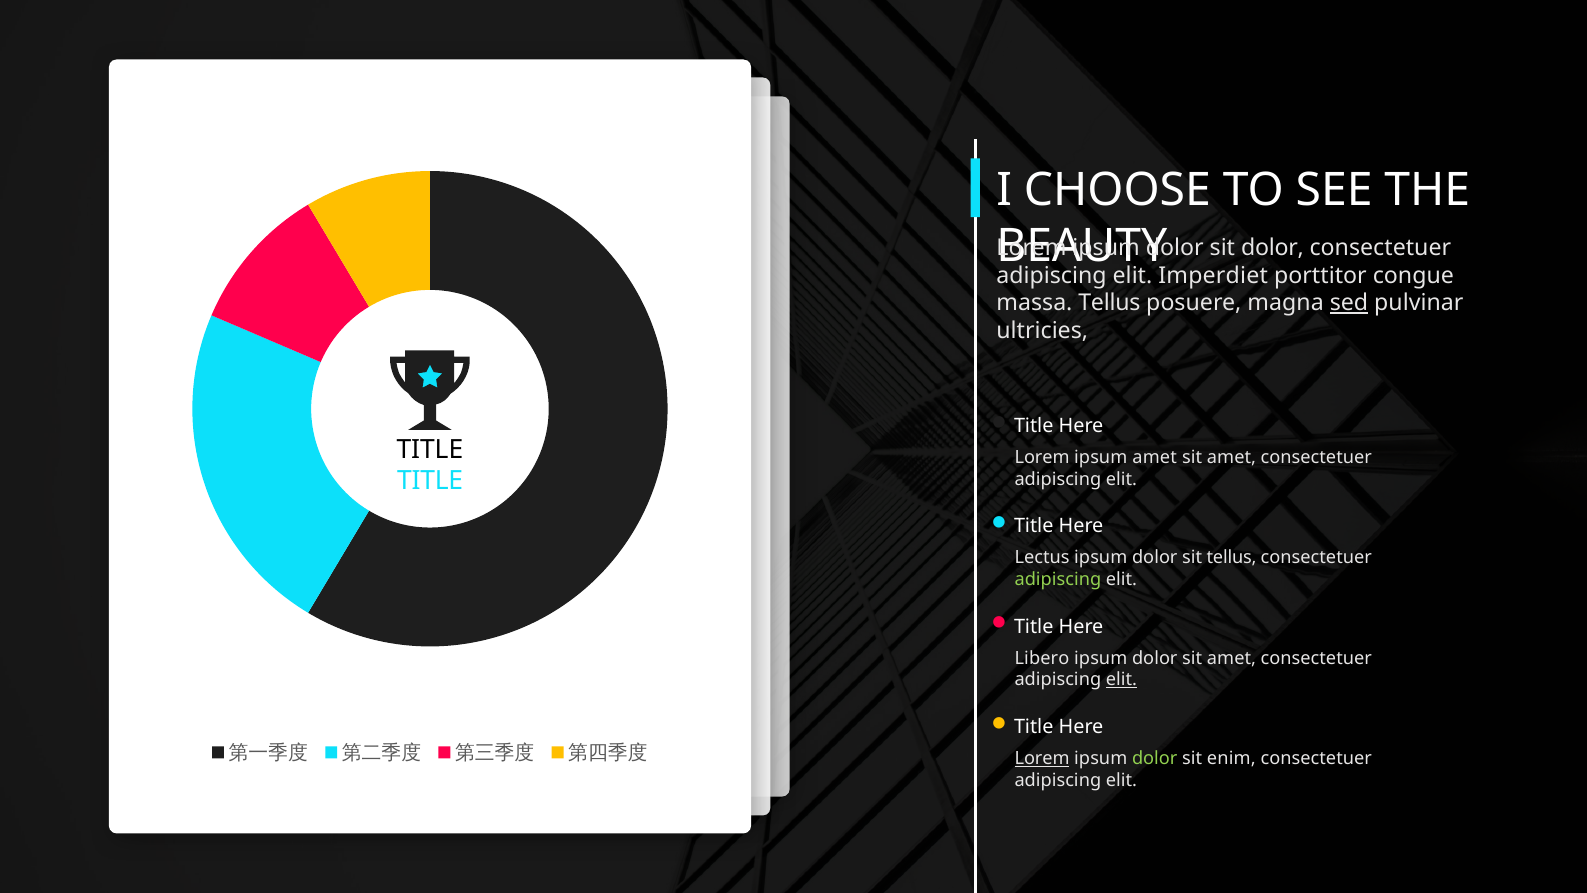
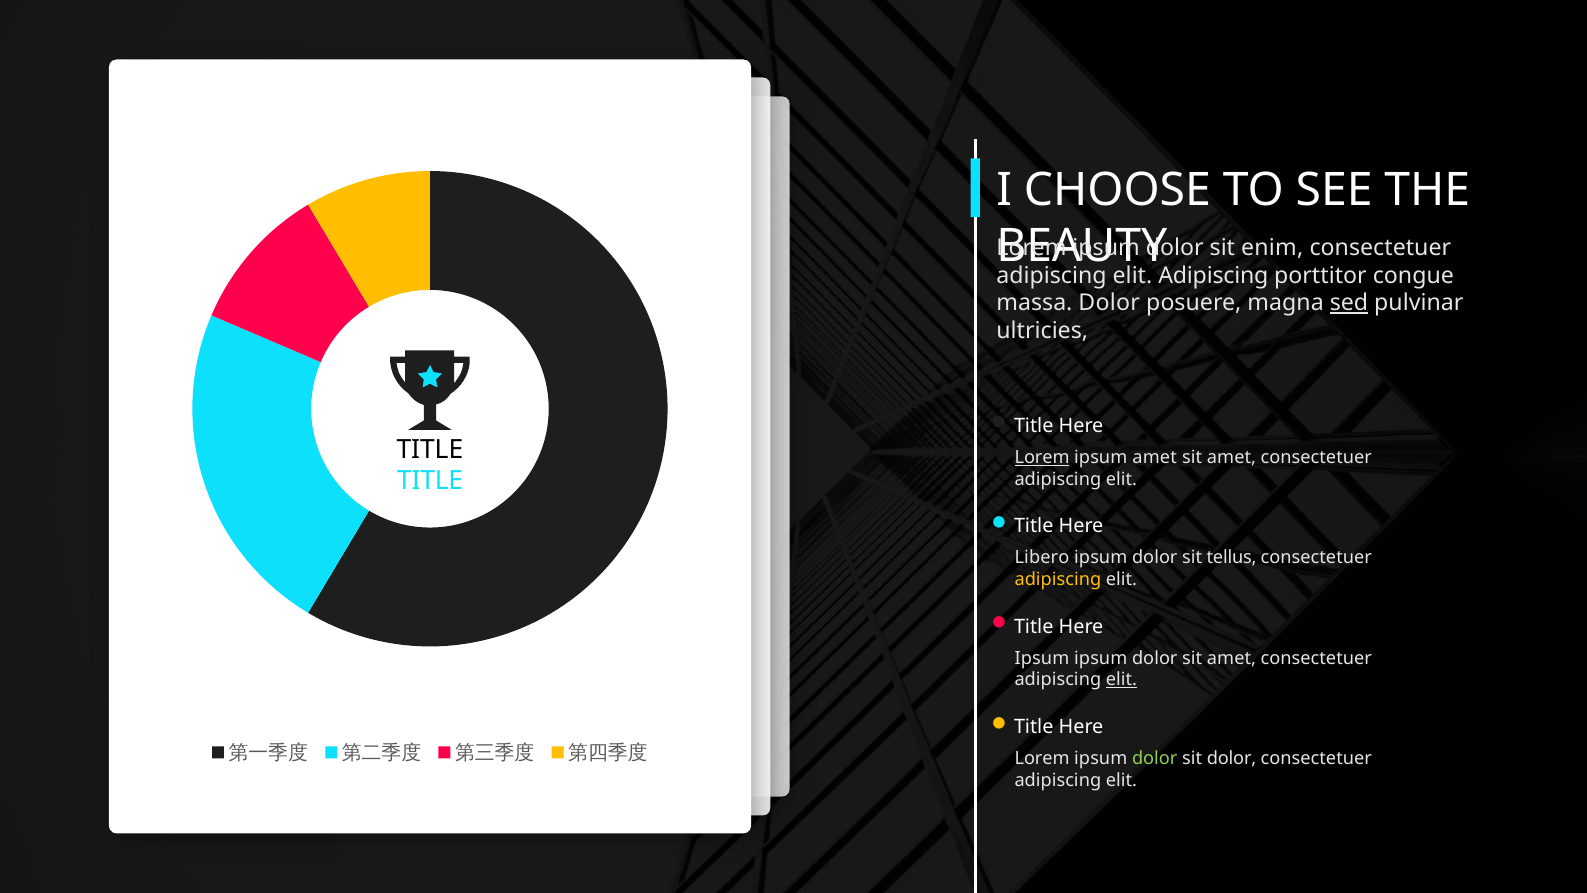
sit dolor: dolor -> enim
Imperdiet at (1213, 275): Imperdiet -> Adipiscing
massa Tellus: Tellus -> Dolor
Lorem at (1042, 457) underline: none -> present
Lectus: Lectus -> Libero
adipiscing at (1058, 579) colour: light green -> yellow
Libero at (1042, 658): Libero -> Ipsum
Lorem at (1042, 758) underline: present -> none
sit enim: enim -> dolor
